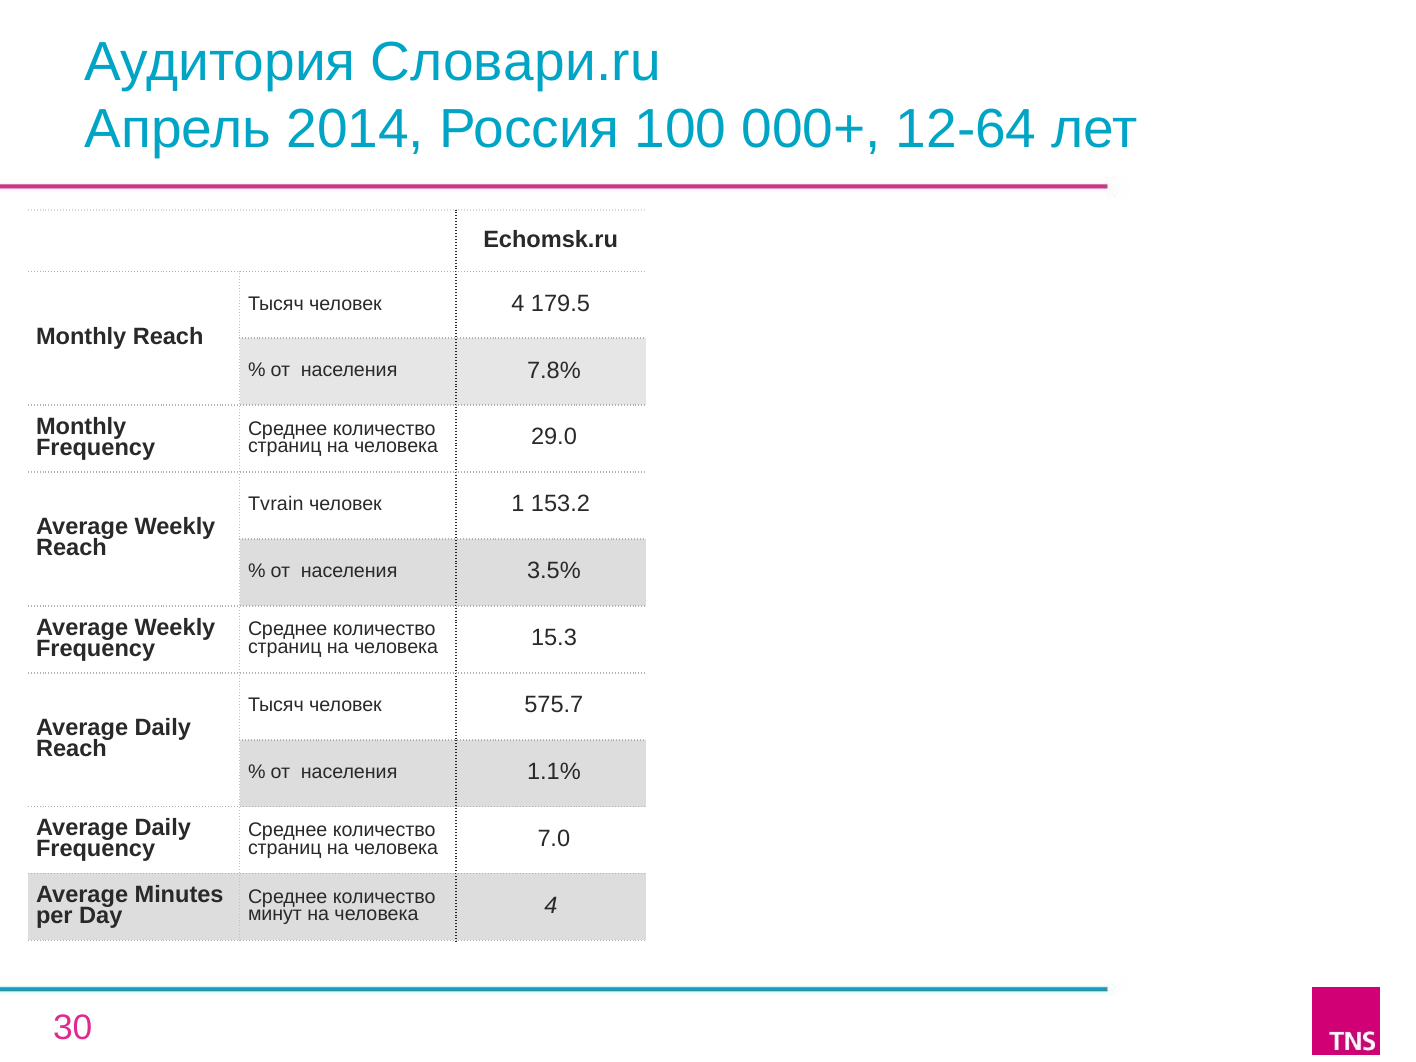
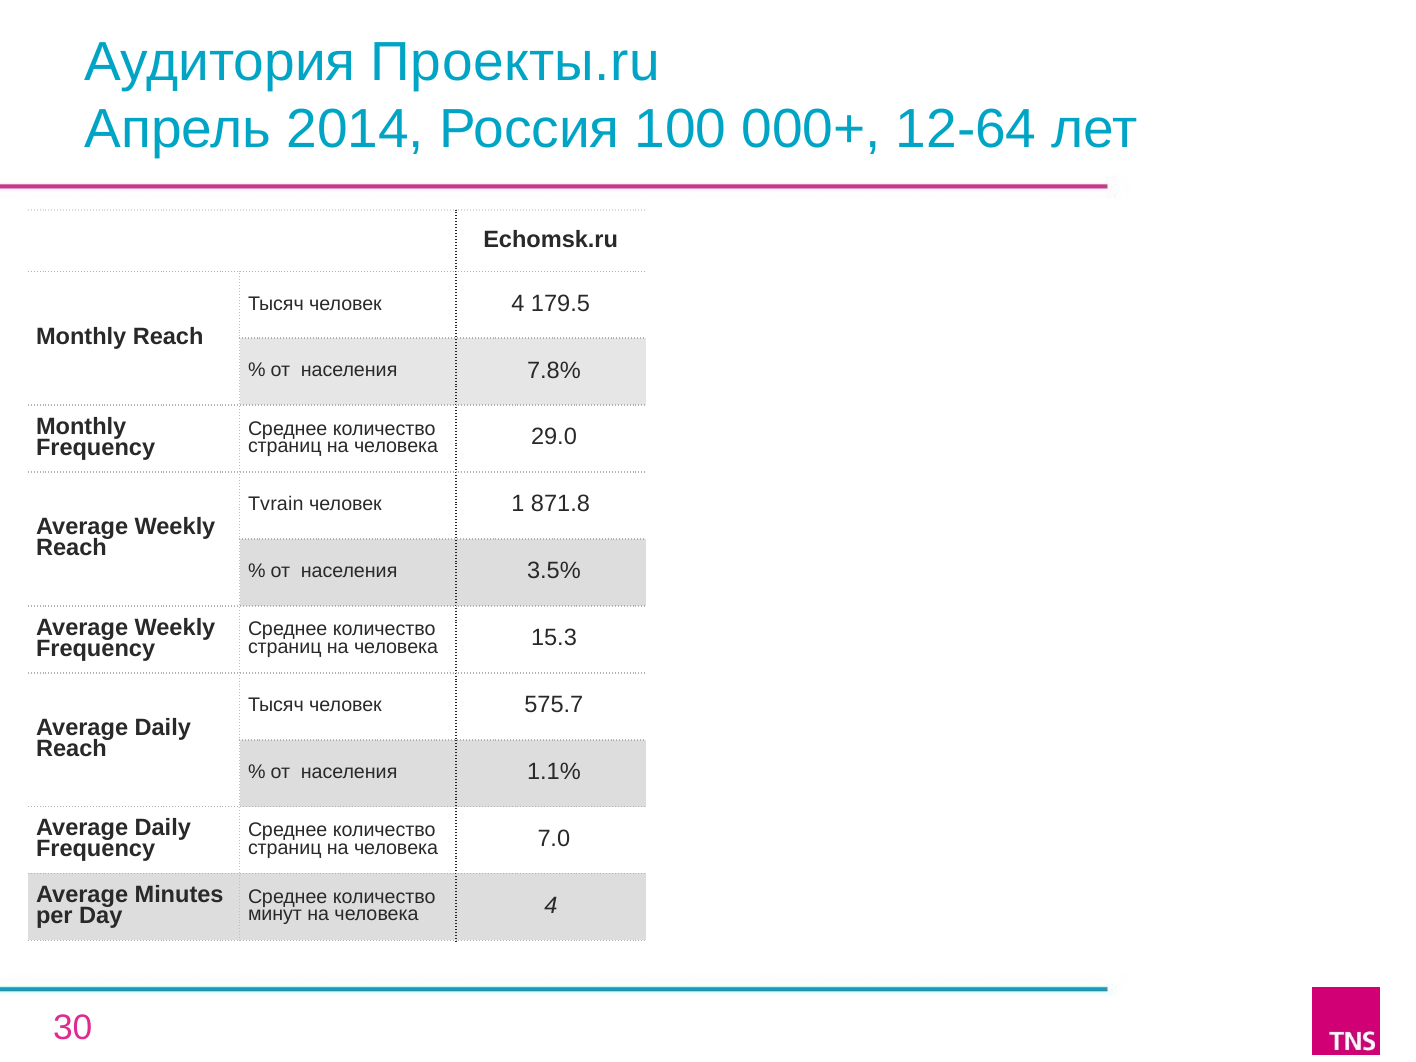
Словари.ru: Словари.ru -> Проекты.ru
153.2: 153.2 -> 871.8
